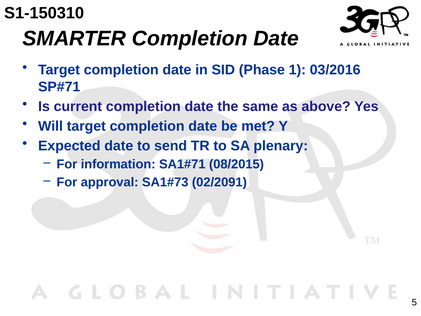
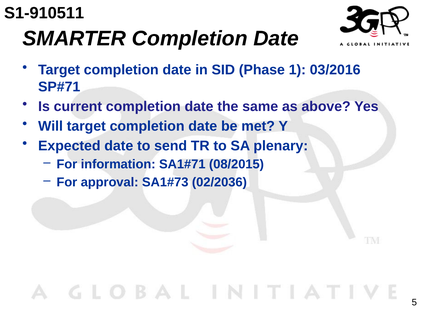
S1-150310: S1-150310 -> S1-910511
02/2091: 02/2091 -> 02/2036
